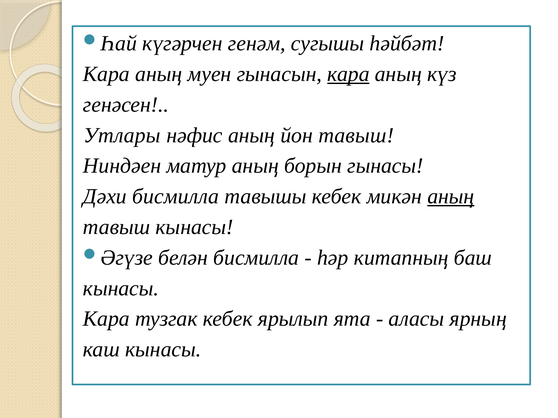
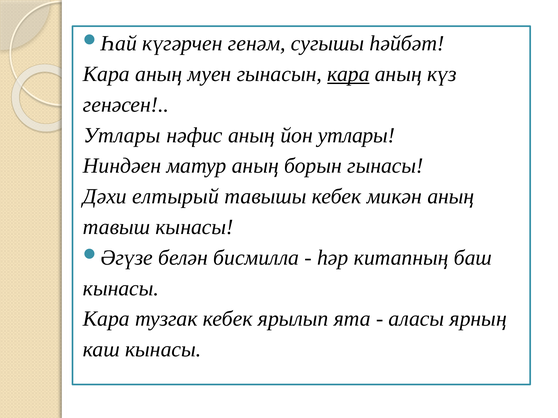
йон тавыш: тавыш -> утлары
Дәхи бисмилла: бисмилла -> елтырый
аның at (451, 197) underline: present -> none
